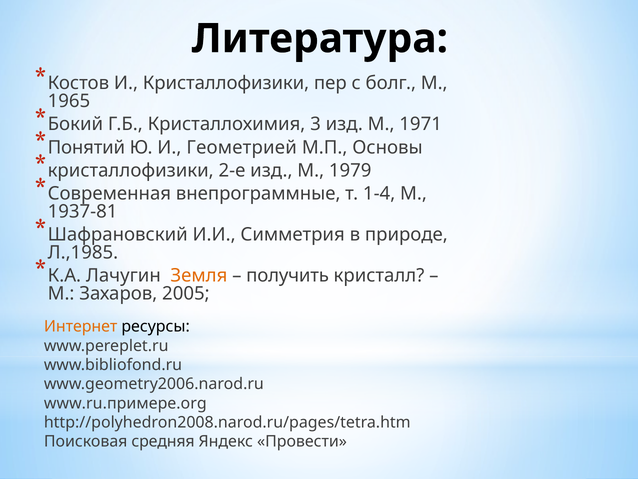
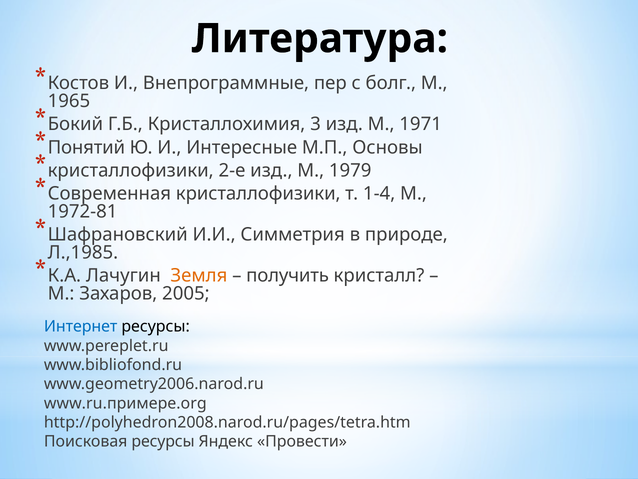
И Кристаллофизики: Кристаллофизики -> Внепрограммные
Геометрией: Геометрией -> Интересные
Современная внепрограммные: внепрограммные -> кристаллофизики
1937-81: 1937-81 -> 1972-81
Интернет colour: orange -> blue
Поисковая средняя: средняя -> ресурсы
